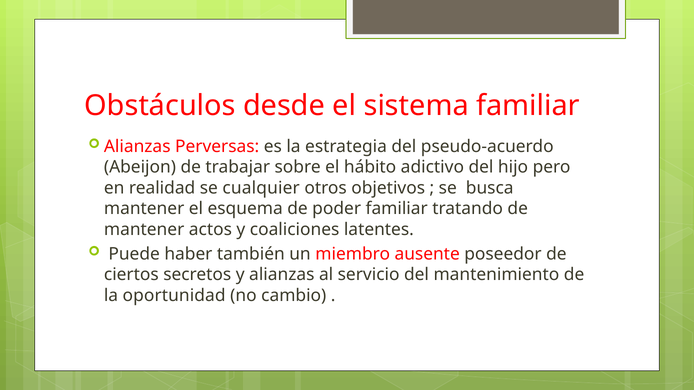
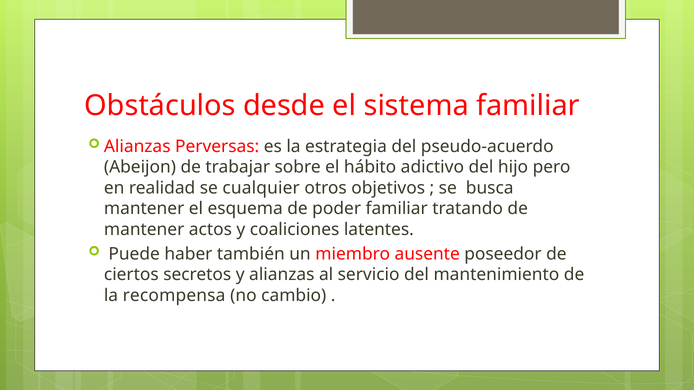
oportunidad: oportunidad -> recompensa
